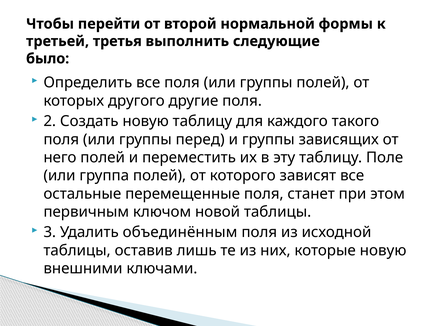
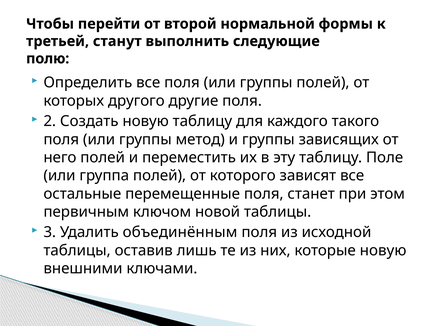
третья: третья -> станут
было: было -> полю
перед: перед -> метод
